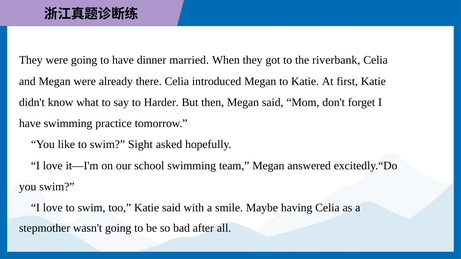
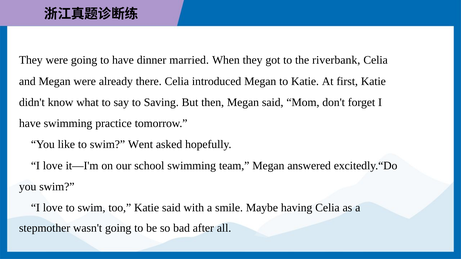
Harder: Harder -> Saving
Sight: Sight -> Went
